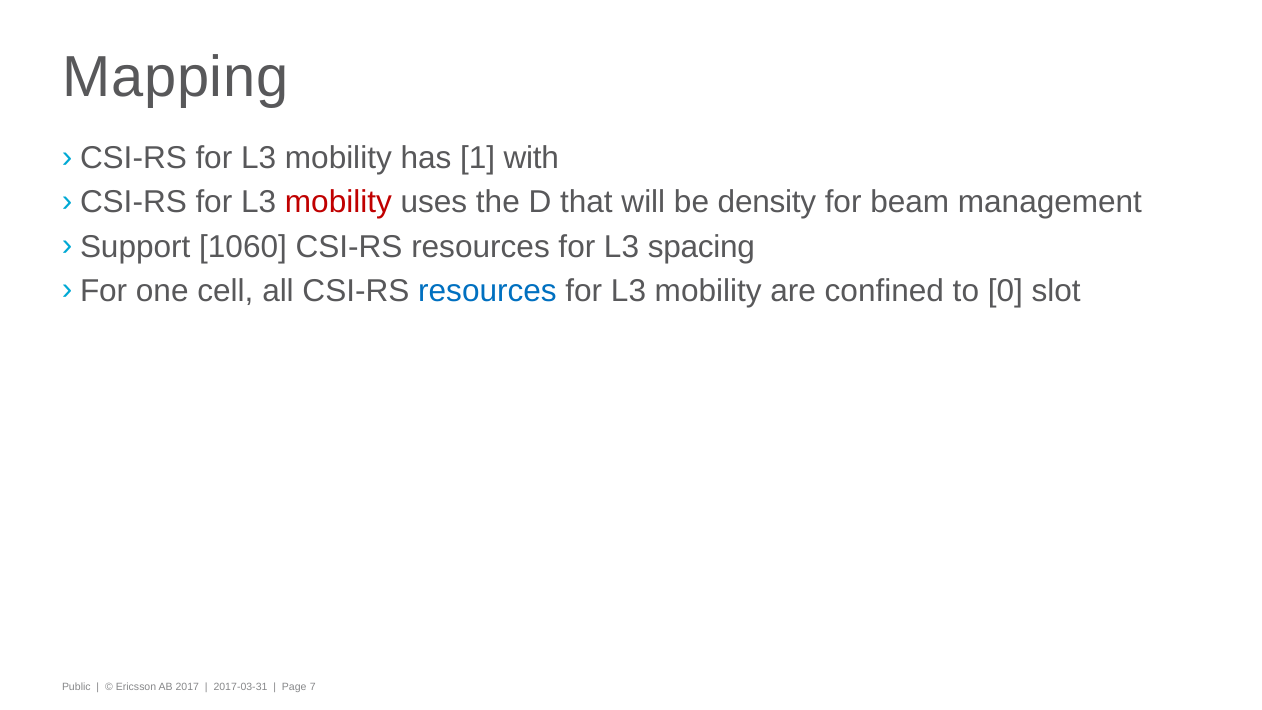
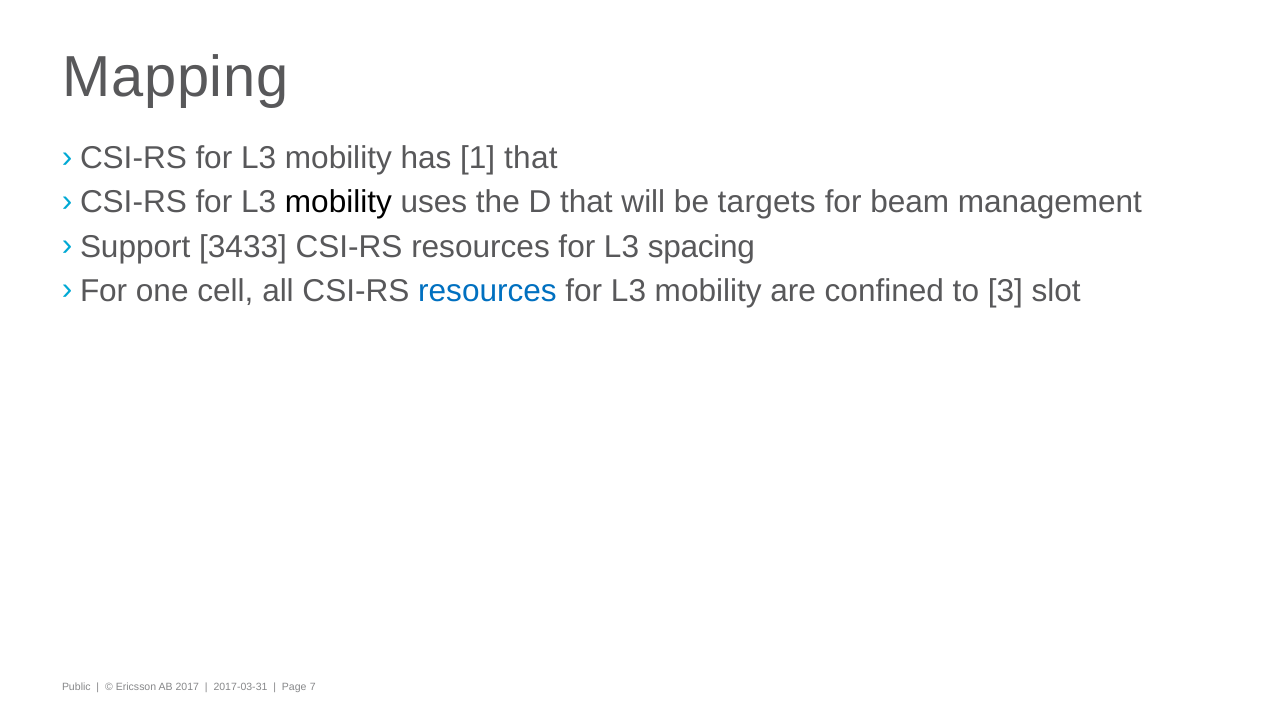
1 with: with -> that
mobility at (338, 202) colour: red -> black
density: density -> targets
1060: 1060 -> 3433
0: 0 -> 3
